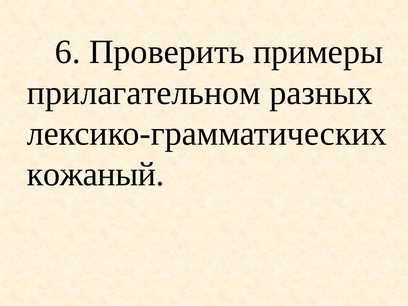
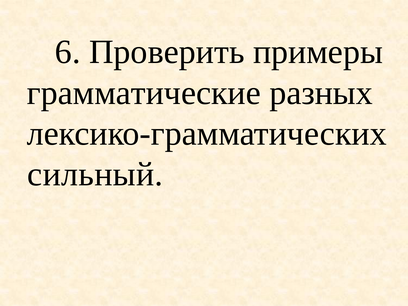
прилагательном: прилагательном -> грамматические
кожаный: кожаный -> сильный
